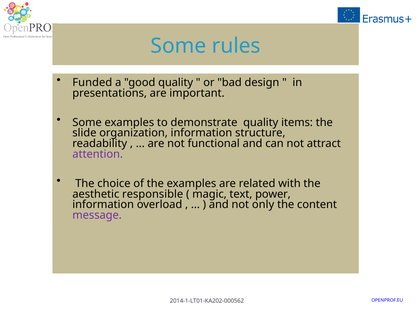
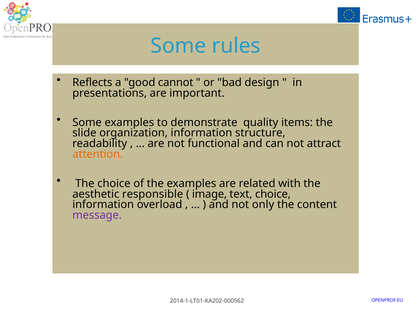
Funded: Funded -> Reflects
good quality: quality -> cannot
attention colour: purple -> orange
magic: magic -> image
text power: power -> choice
